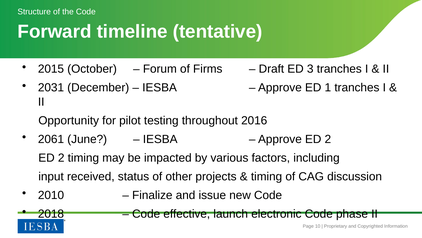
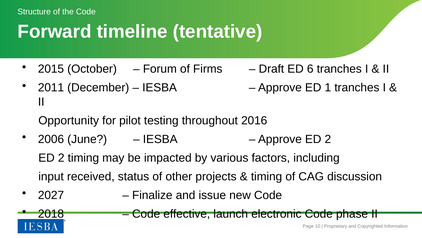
3: 3 -> 6
2031: 2031 -> 2011
2061: 2061 -> 2006
2010: 2010 -> 2027
